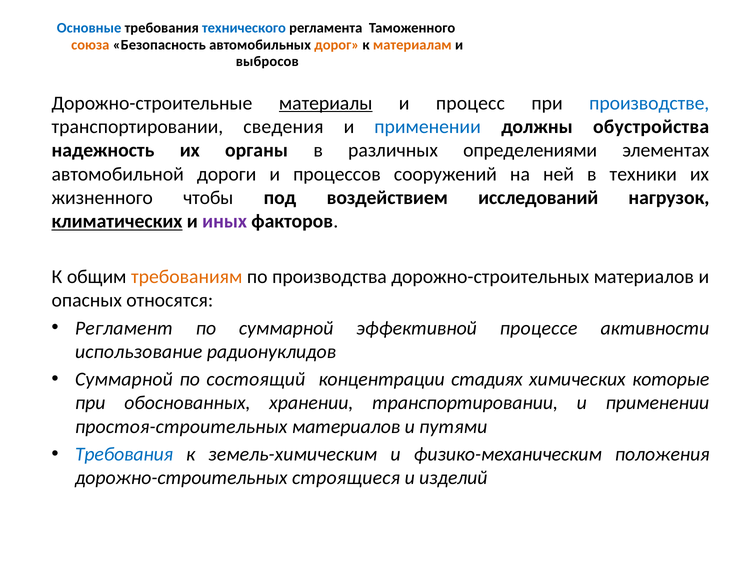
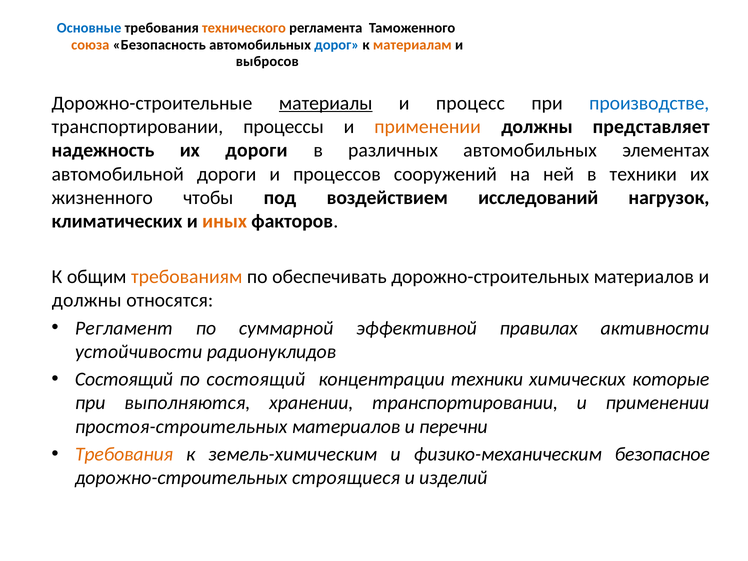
технического colour: blue -> orange
дорог colour: orange -> blue
сведения: сведения -> процессы
применении at (428, 127) colour: blue -> orange
обустройства: обустройства -> представляет
их органы: органы -> дороги
различных определениями: определениями -> автомобильных
климатических underline: present -> none
иных colour: purple -> orange
производства: производства -> обеспечивать
опасных at (87, 300): опасных -> должны
процессе: процессе -> правилах
использование: использование -> устойчивости
Суммарной at (124, 379): Суммарной -> Состоящий
концентрации стадиях: стадиях -> техники
обоснованных: обоснованных -> выполняются
путями: путями -> перечни
Требования at (124, 454) colour: blue -> orange
положения: положения -> безопасное
